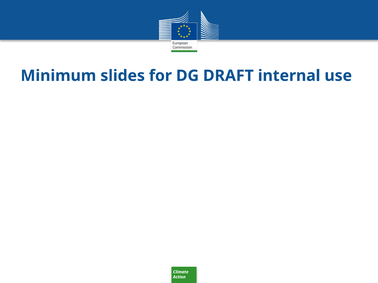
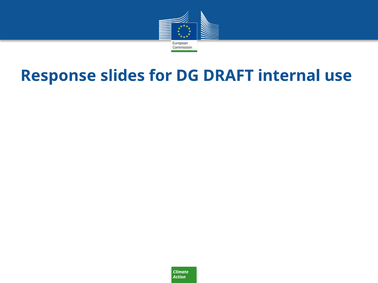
Minimum: Minimum -> Response
